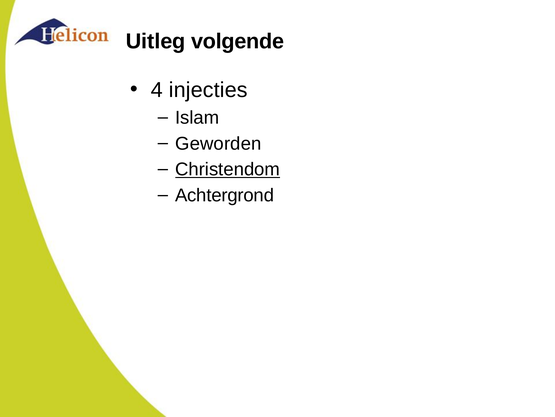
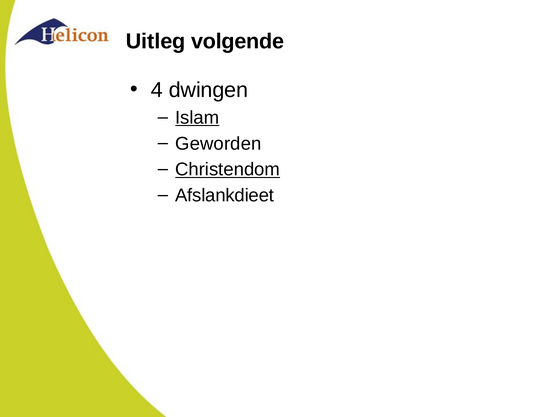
injecties: injecties -> dwingen
Islam underline: none -> present
Achtergrond: Achtergrond -> Afslankdieet
